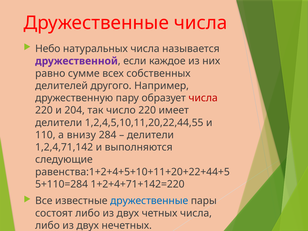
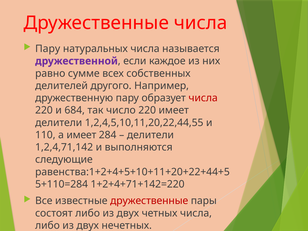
Небо at (48, 49): Небо -> Пару
204: 204 -> 684
а внизу: внизу -> имеет
дружественные at (149, 201) colour: blue -> red
